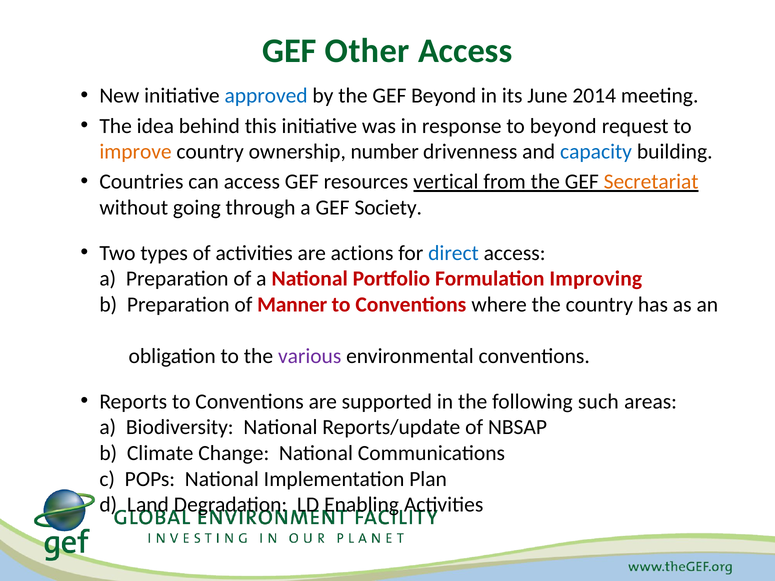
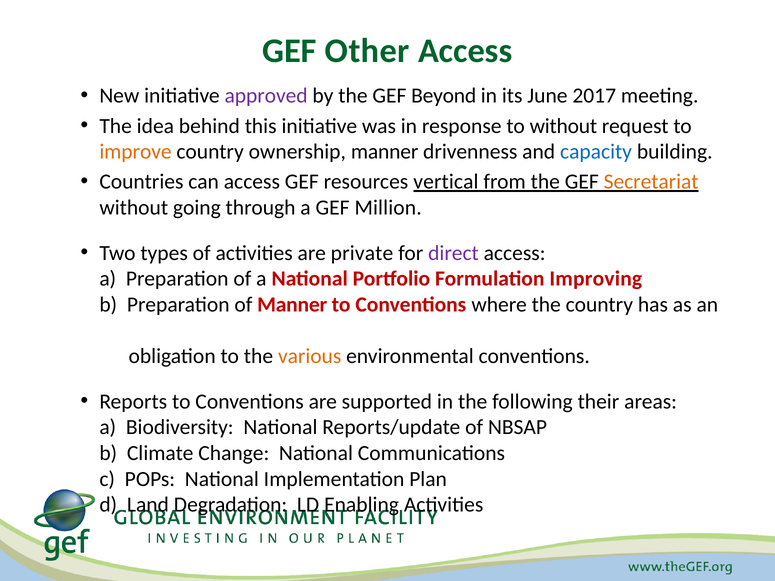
approved colour: blue -> purple
2014: 2014 -> 2017
to beyond: beyond -> without
ownership number: number -> manner
Society: Society -> Million
actions: actions -> private
direct colour: blue -> purple
various colour: purple -> orange
such: such -> their
